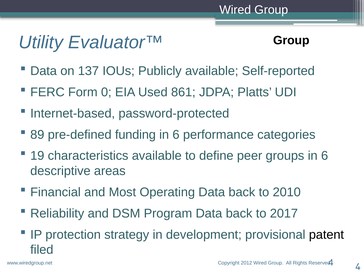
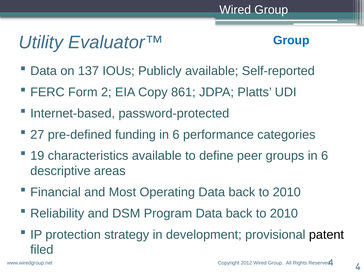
Group at (291, 40) colour: black -> blue
0: 0 -> 2
Used: Used -> Copy
89: 89 -> 27
2017 at (284, 213): 2017 -> 2010
